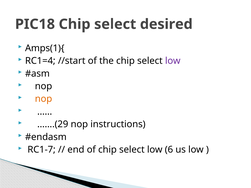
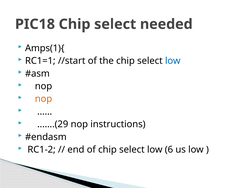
desired: desired -> needed
RC1=4: RC1=4 -> RC1=1
low at (173, 61) colour: purple -> blue
RC1-7: RC1-7 -> RC1-2
